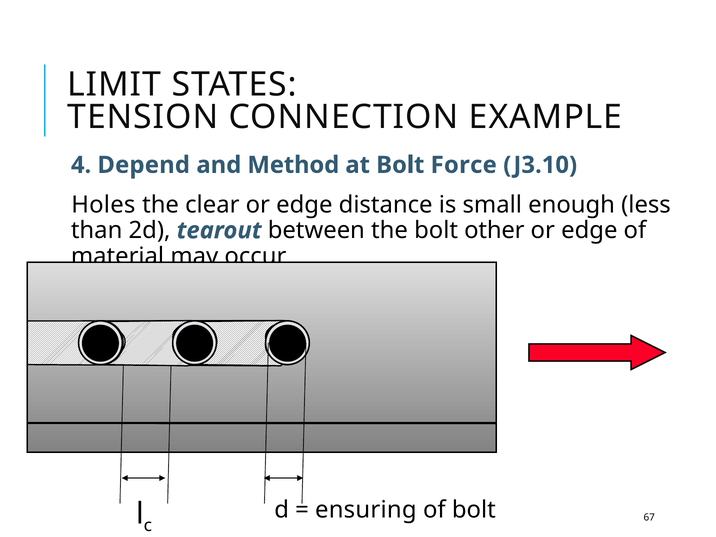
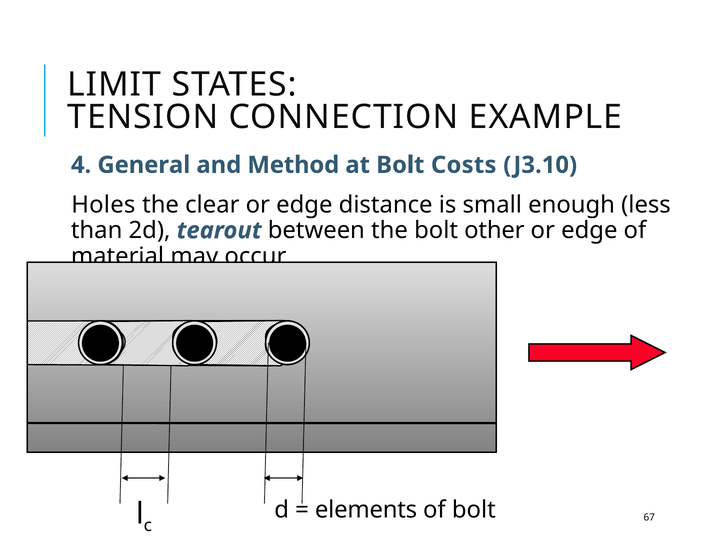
Depend: Depend -> General
Force: Force -> Costs
ensuring: ensuring -> elements
